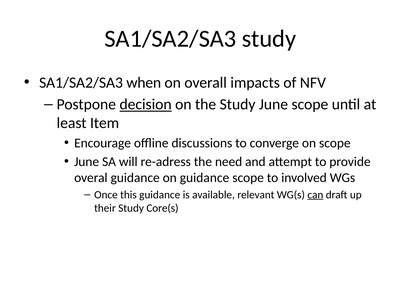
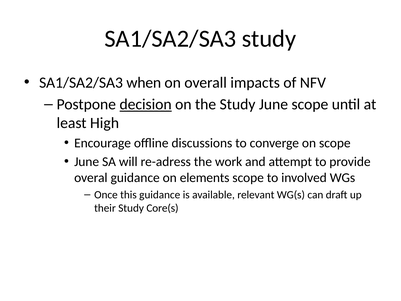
Item: Item -> High
need: need -> work
on guidance: guidance -> elements
can underline: present -> none
